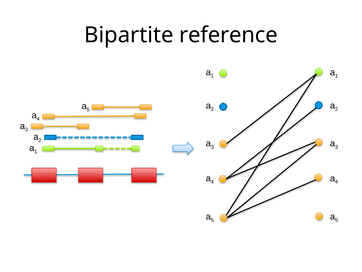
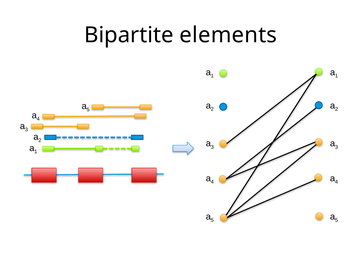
reference: reference -> elements
